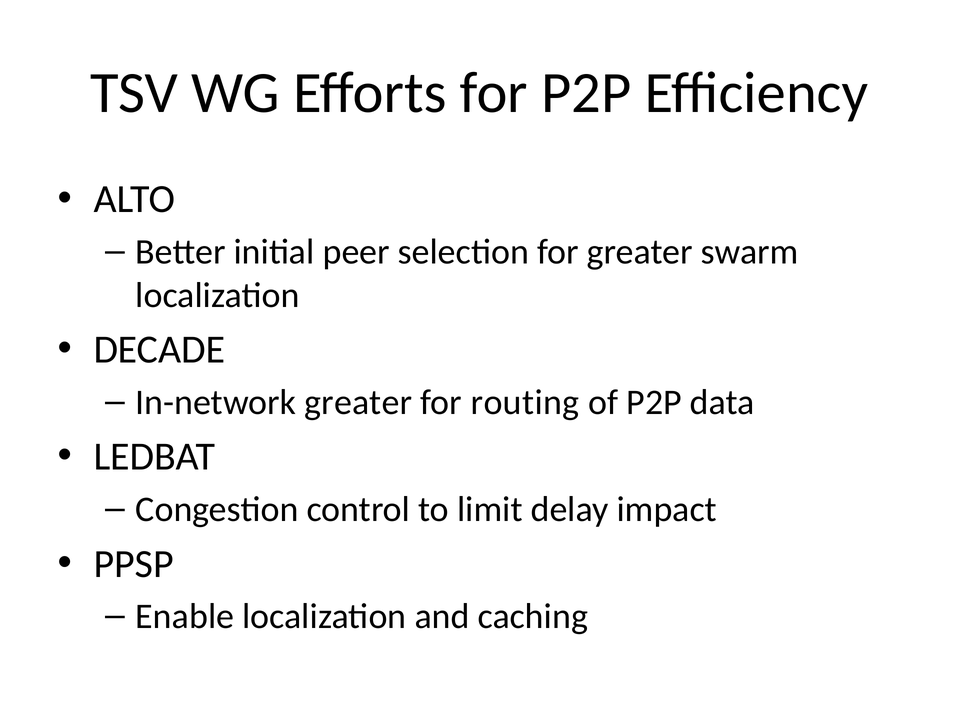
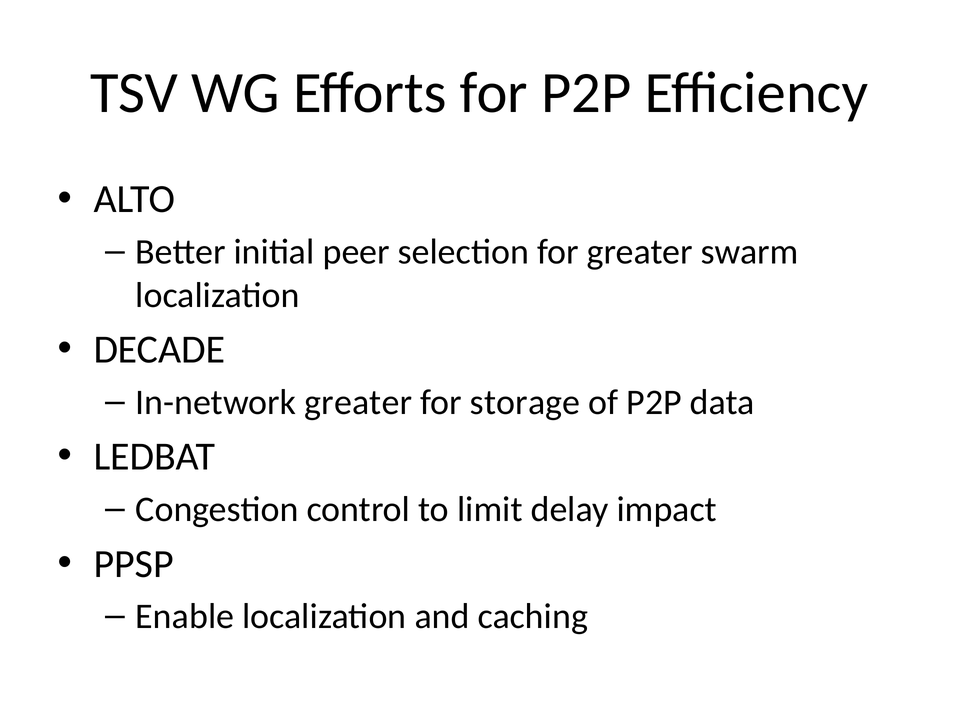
routing: routing -> storage
